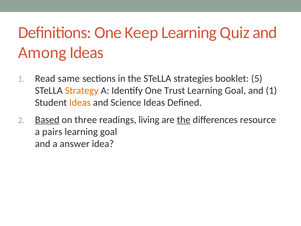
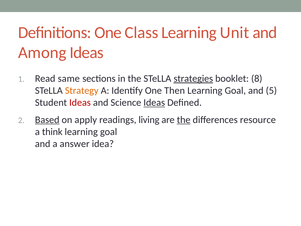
Keep: Keep -> Class
Quiz: Quiz -> Unit
strategies underline: none -> present
5: 5 -> 8
Trust: Trust -> Then
and 1: 1 -> 5
Ideas at (80, 103) colour: orange -> red
Ideas at (154, 103) underline: none -> present
three: three -> apply
pairs: pairs -> think
